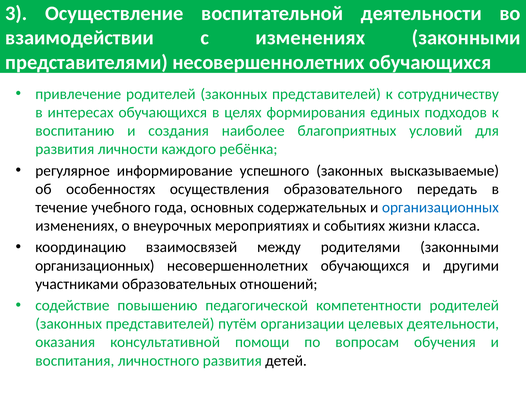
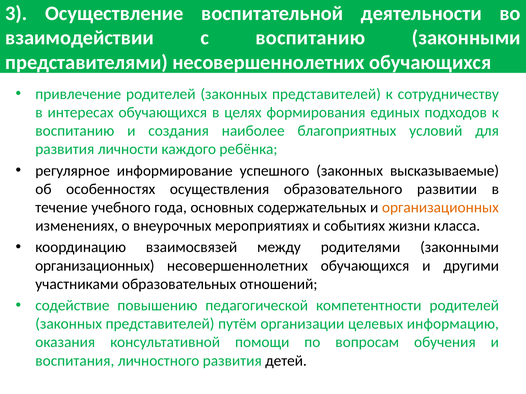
с изменениях: изменениях -> воспитанию
передать: передать -> развитии
организационных at (440, 208) colour: blue -> orange
целевых деятельности: деятельности -> информацию
